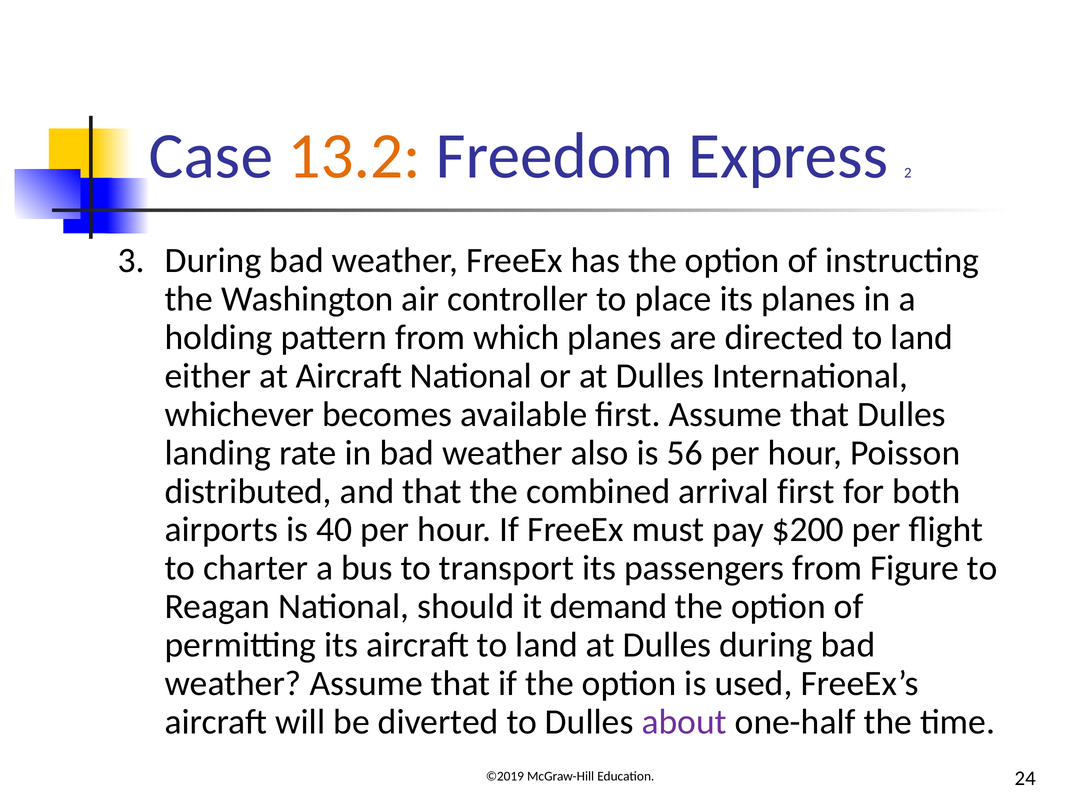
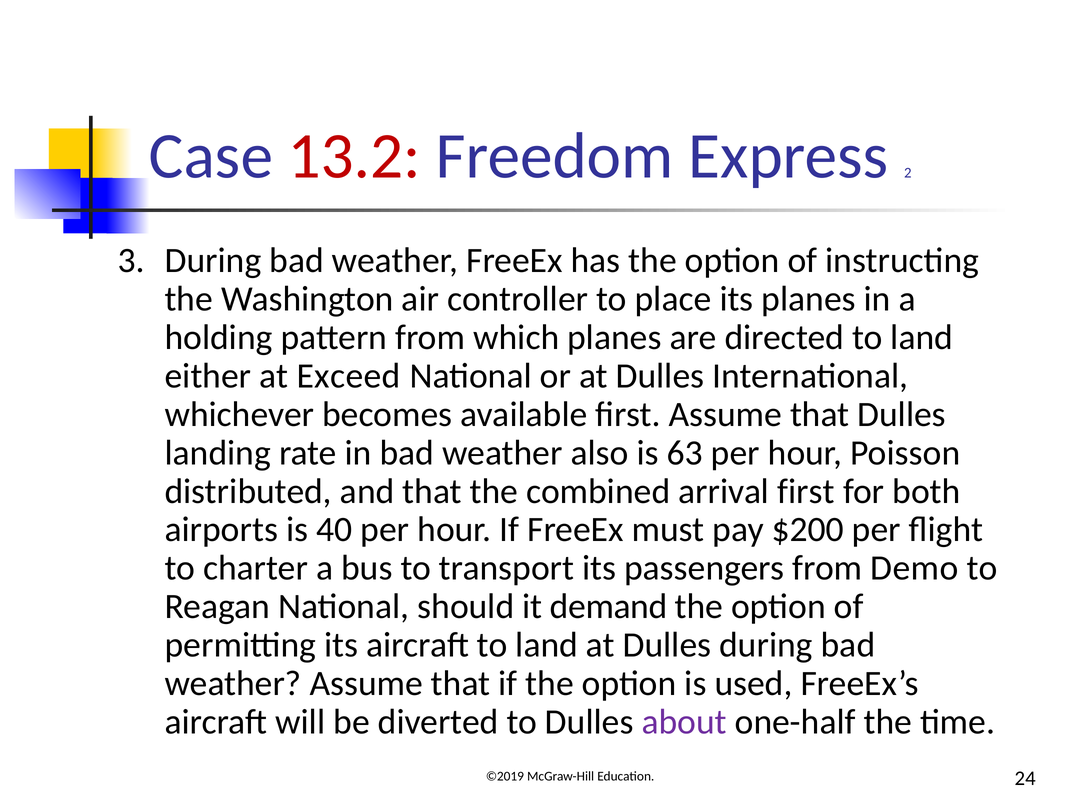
13.2 colour: orange -> red
at Aircraft: Aircraft -> Exceed
56: 56 -> 63
Figure: Figure -> Demo
